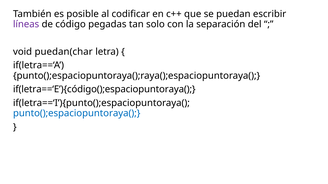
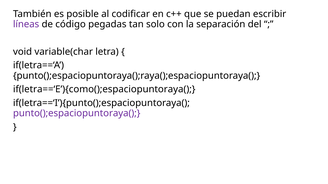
puedan(char: puedan(char -> variable(char
if(letra==‘E’){código();espaciopuntoraya(: if(letra==‘E’){código();espaciopuntoraya( -> if(letra==‘E’){como();espaciopuntoraya(
punto();espaciopuntoraya( colour: blue -> purple
